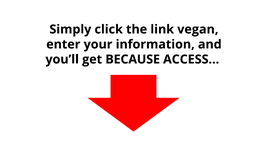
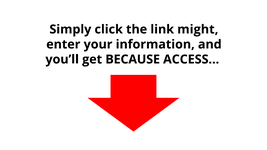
vegan: vegan -> might
